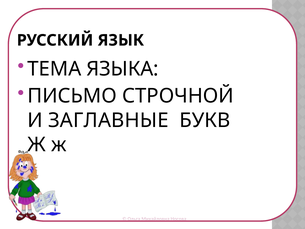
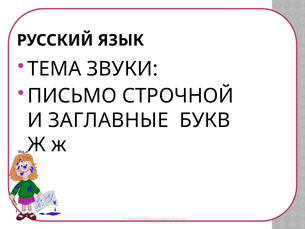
ЯЗЫКА: ЯЗЫКА -> ЗВУКИ
